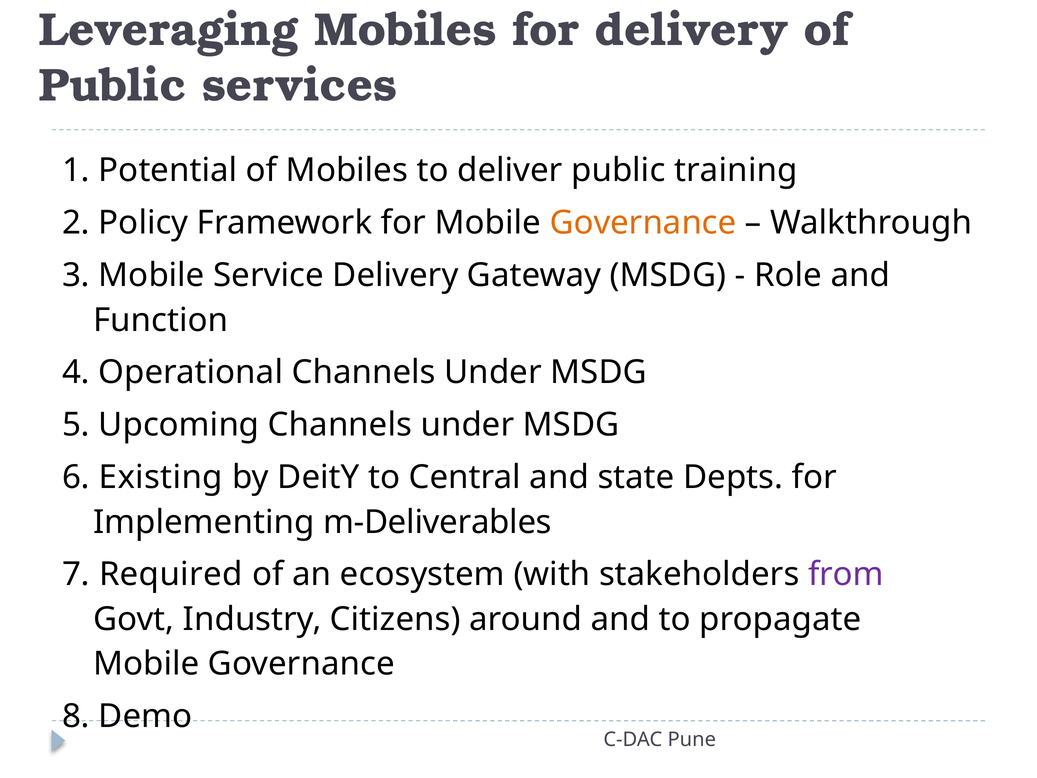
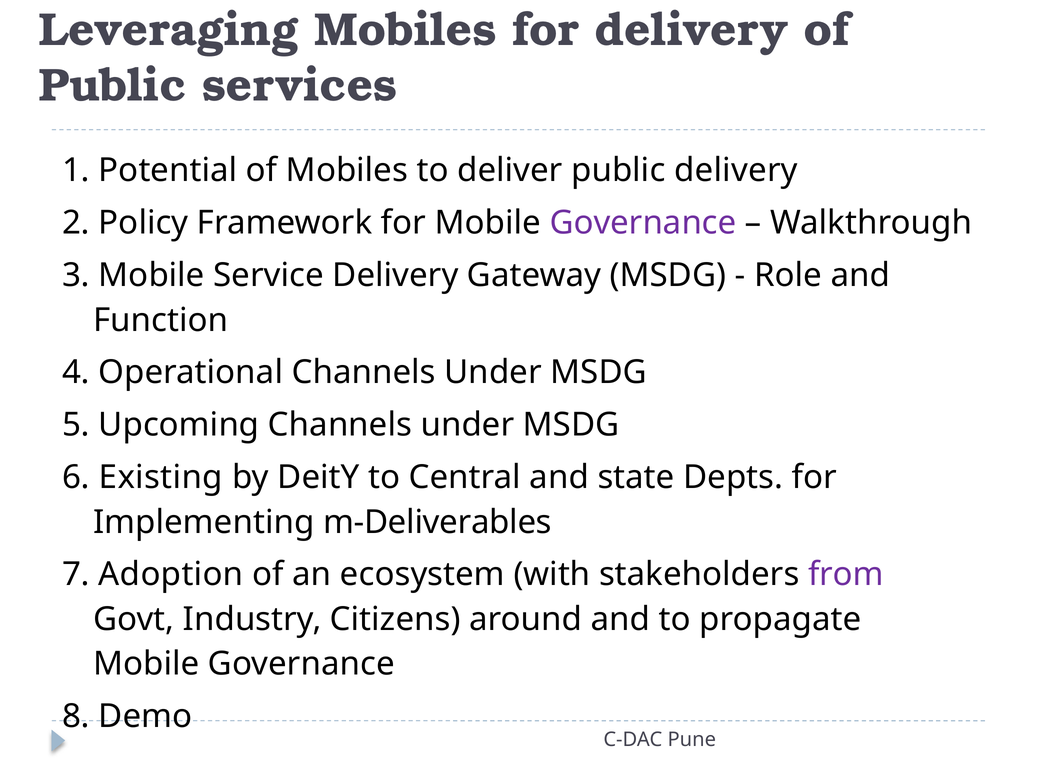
public training: training -> delivery
Governance at (643, 223) colour: orange -> purple
Required: Required -> Adoption
